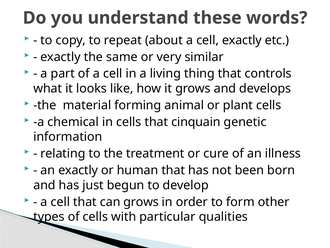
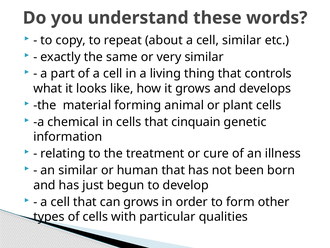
cell exactly: exactly -> similar
an exactly: exactly -> similar
